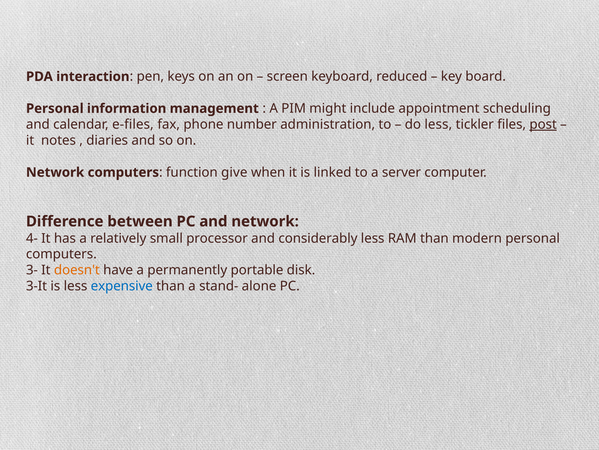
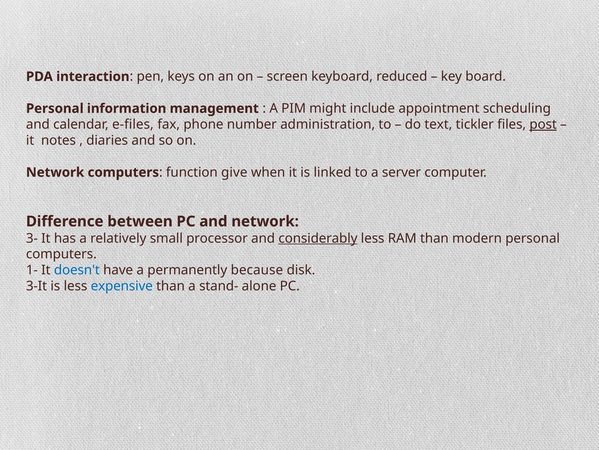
do less: less -> text
4-: 4- -> 3-
considerably underline: none -> present
3-: 3- -> 1-
doesn't colour: orange -> blue
portable: portable -> because
